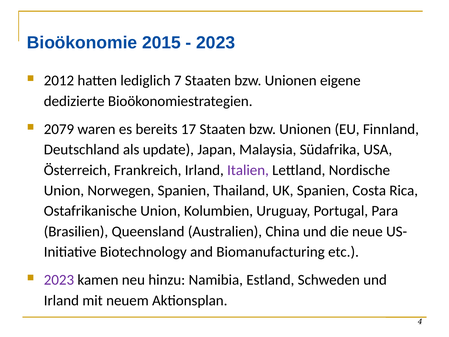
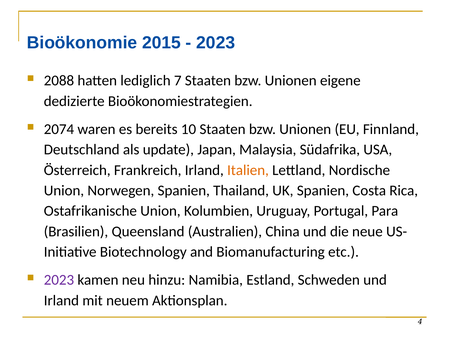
2012: 2012 -> 2088
2079: 2079 -> 2074
17: 17 -> 10
Italien colour: purple -> orange
